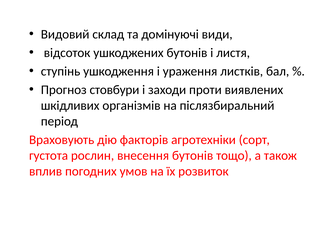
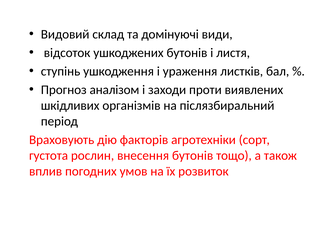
стовбури: стовбури -> аналізом
